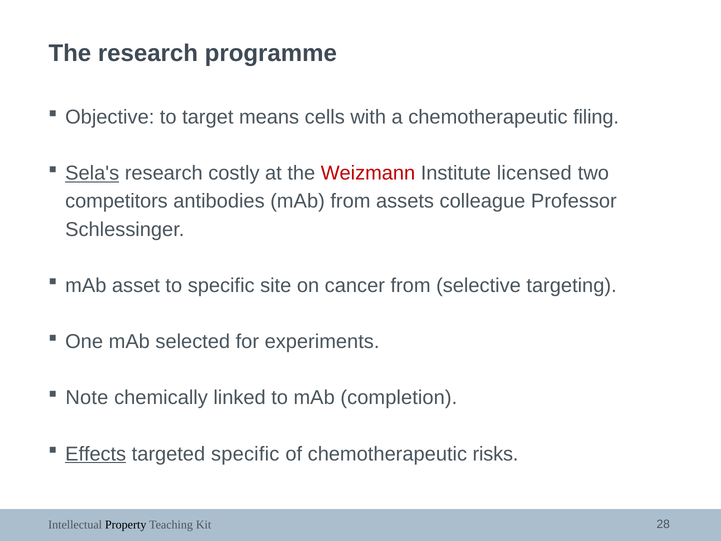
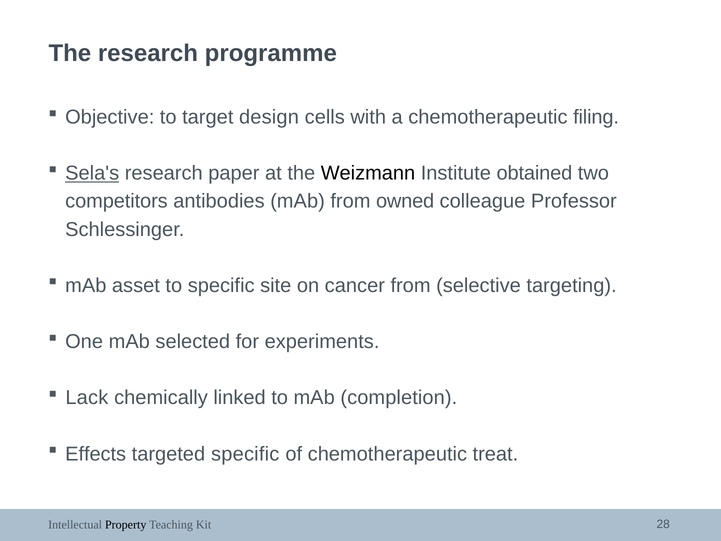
means: means -> design
costly: costly -> paper
Weizmann colour: red -> black
licensed: licensed -> obtained
assets: assets -> owned
Note: Note -> Lack
Effects underline: present -> none
risks: risks -> treat
